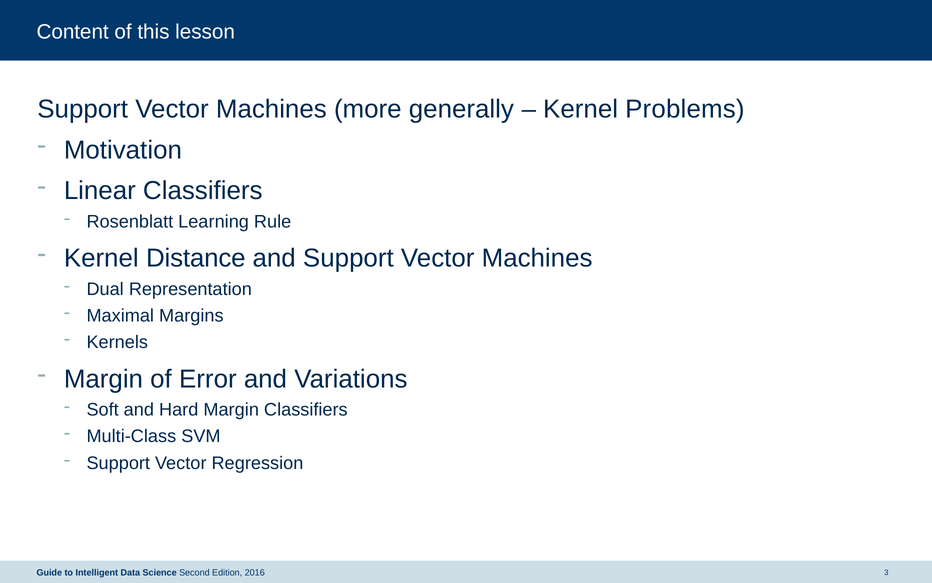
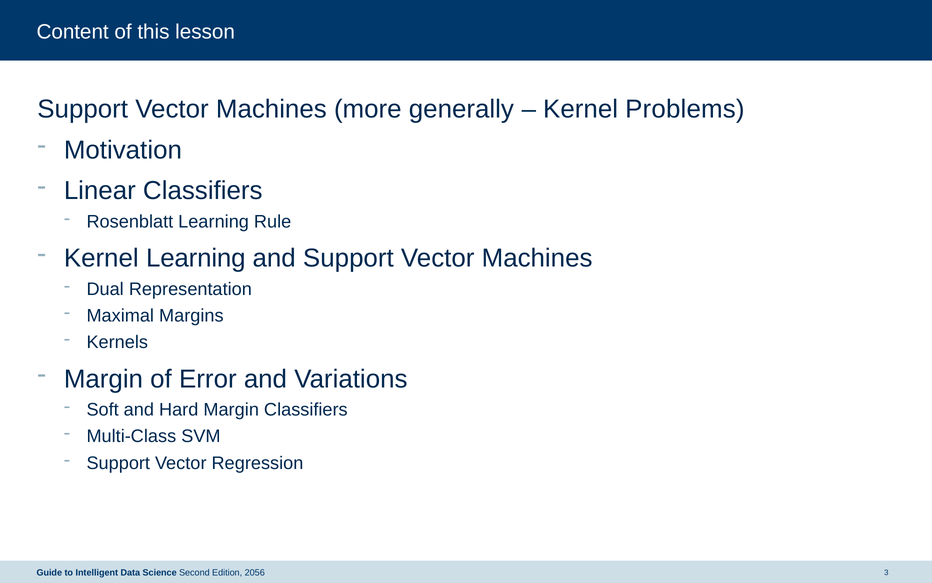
Kernel Distance: Distance -> Learning
2016: 2016 -> 2056
